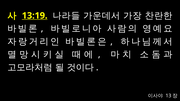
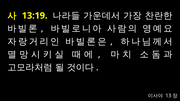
13:19 underline: present -> none
